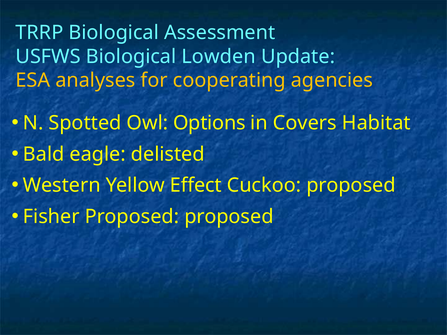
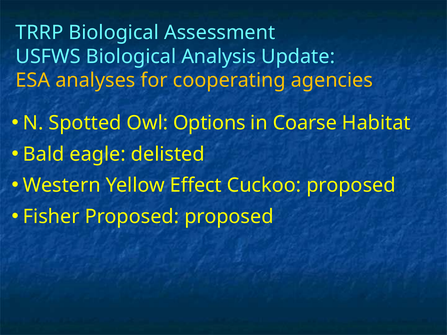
Lowden: Lowden -> Analysis
Covers: Covers -> Coarse
